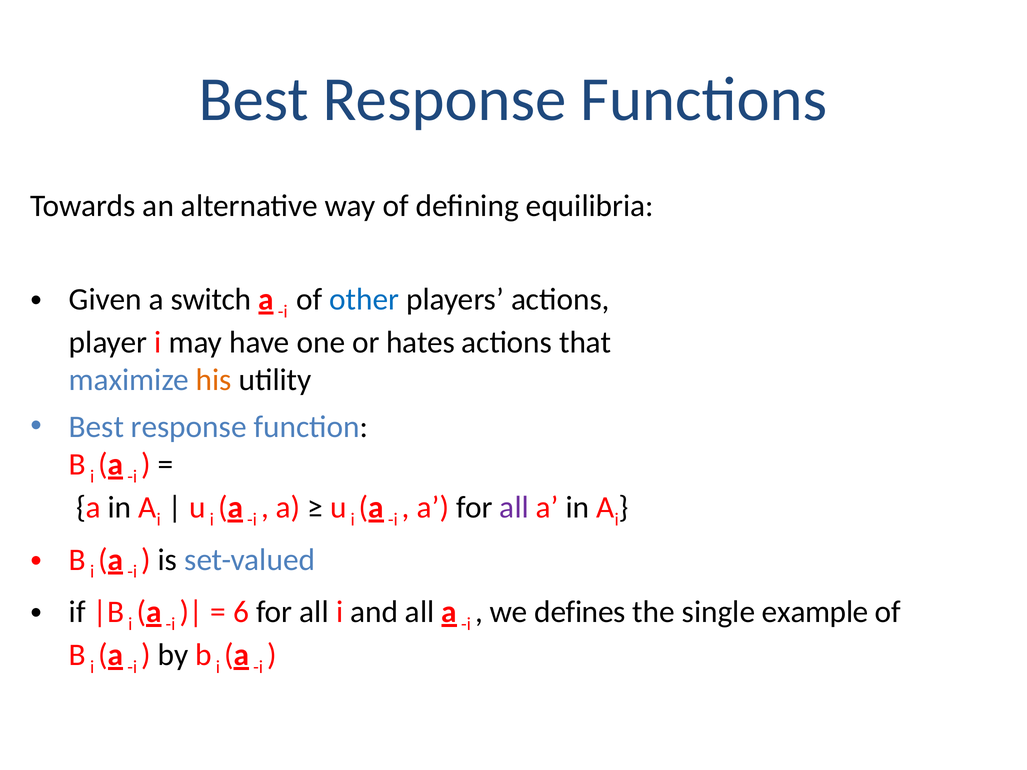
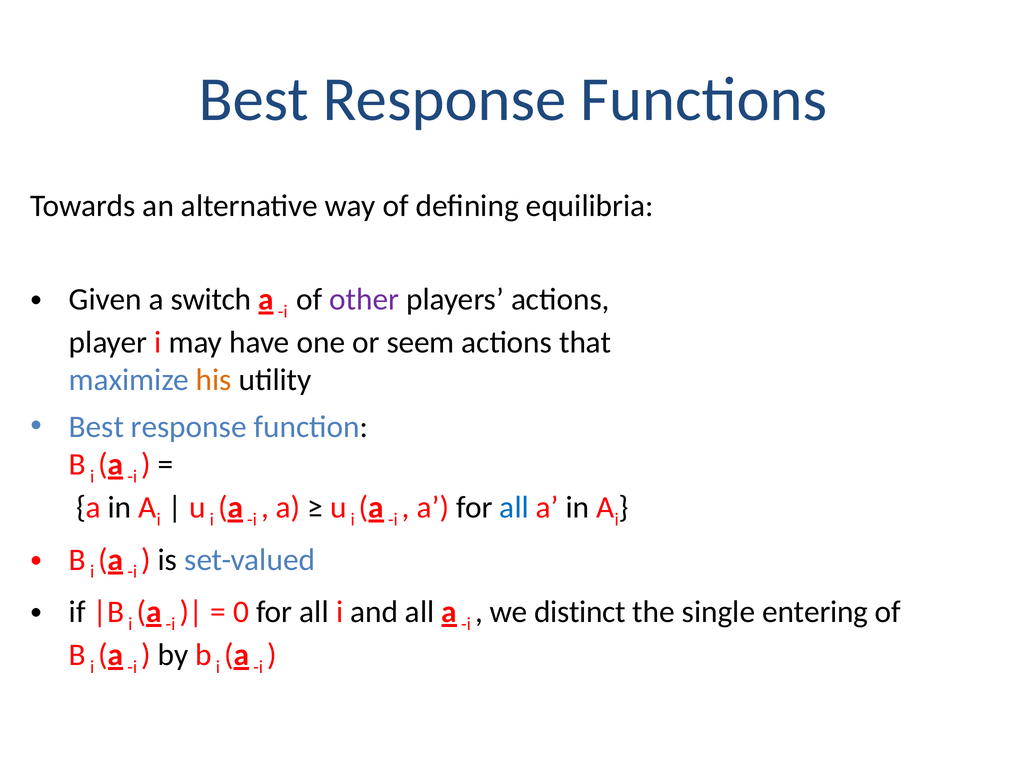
other colour: blue -> purple
hates: hates -> seem
all at (514, 508) colour: purple -> blue
6: 6 -> 0
defines: defines -> distinct
example: example -> entering
